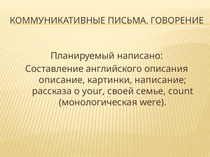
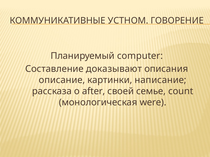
ПИСЬМА: ПИСЬМА -> УСТНОМ
написано: написано -> computer
английского: английского -> доказывают
your: your -> after
